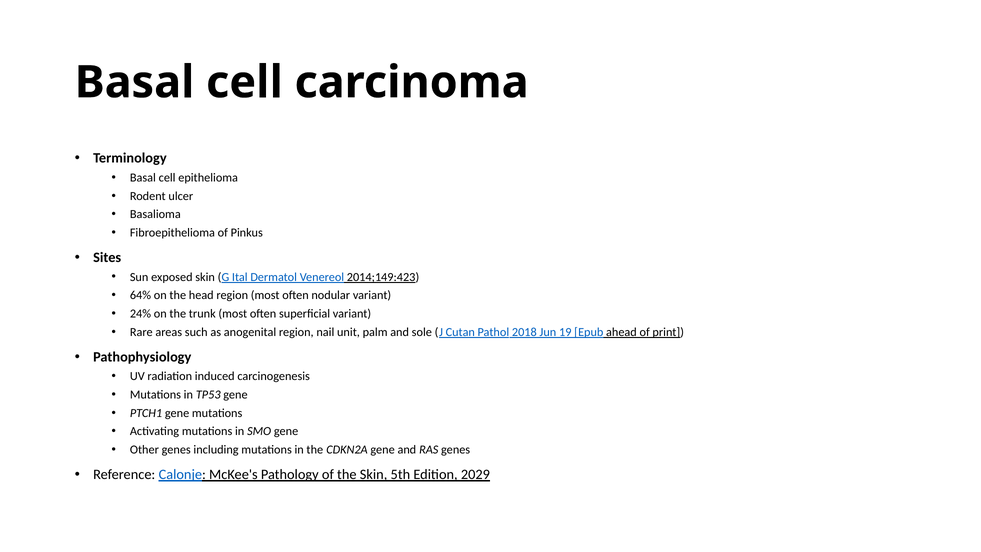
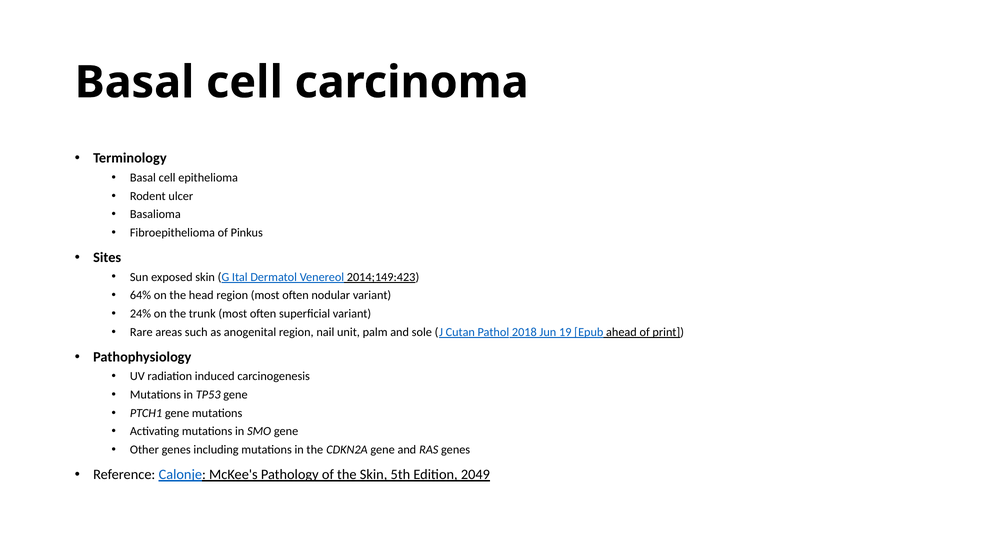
2029: 2029 -> 2049
